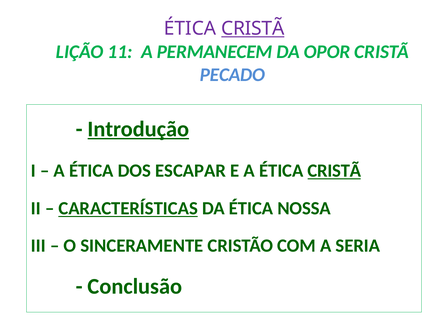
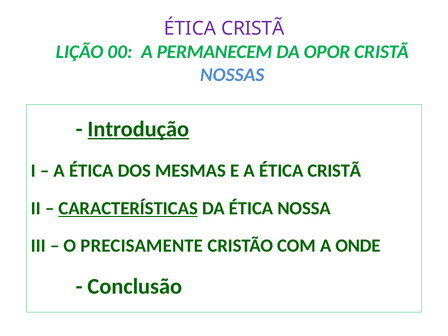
CRISTÃ at (253, 29) underline: present -> none
11: 11 -> 00
PECADO: PECADO -> NOSSAS
ESCAPAR: ESCAPAR -> MESMAS
CRISTÃ at (334, 171) underline: present -> none
SINCERAMENTE: SINCERAMENTE -> PRECISAMENTE
SERIA: SERIA -> ONDE
